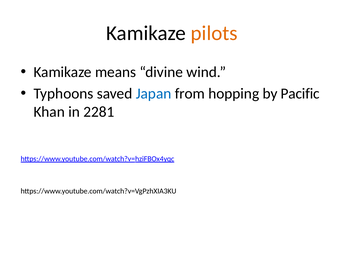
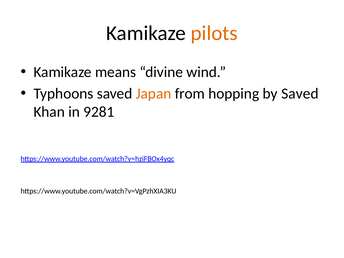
Japan colour: blue -> orange
by Pacific: Pacific -> Saved
2281: 2281 -> 9281
